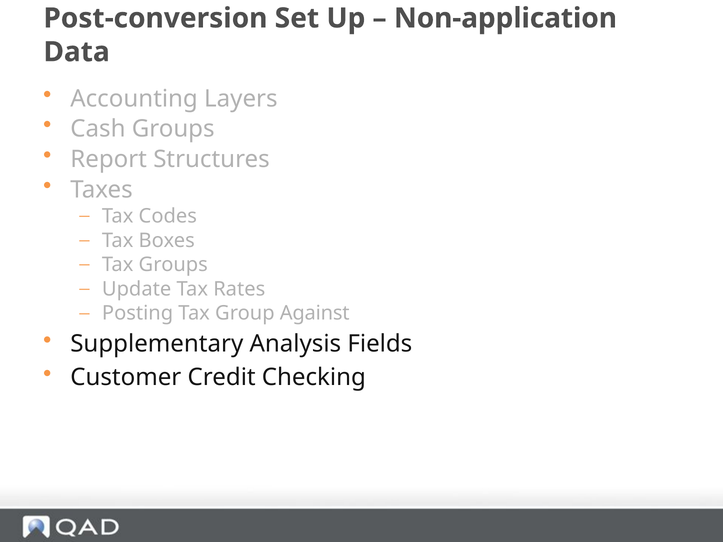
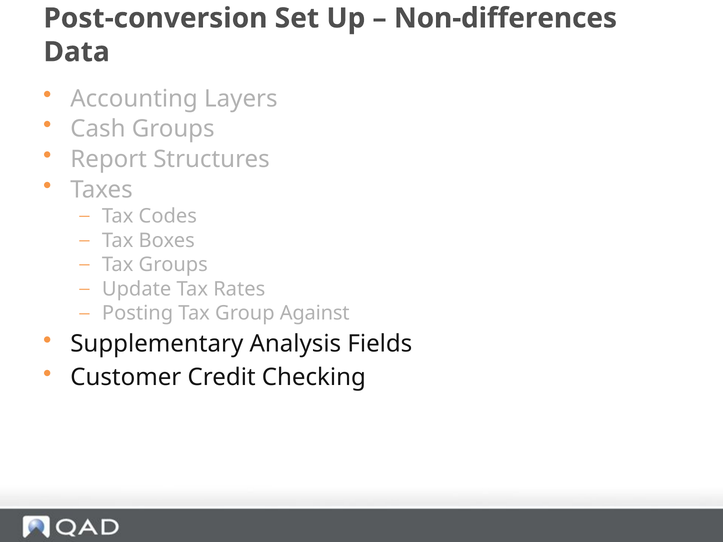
Non-application: Non-application -> Non-differences
